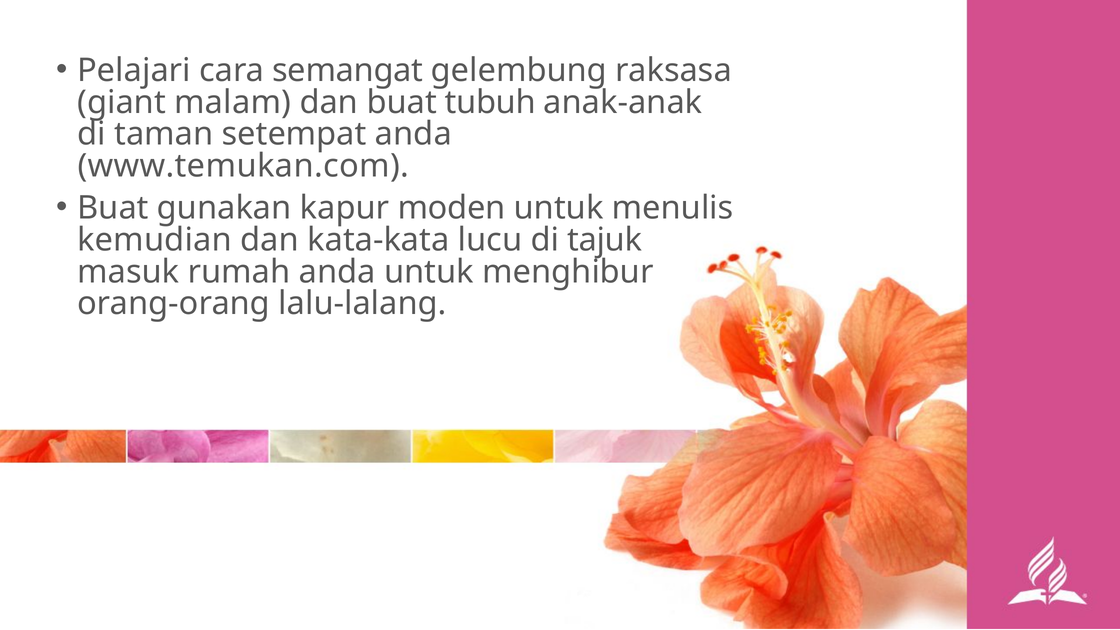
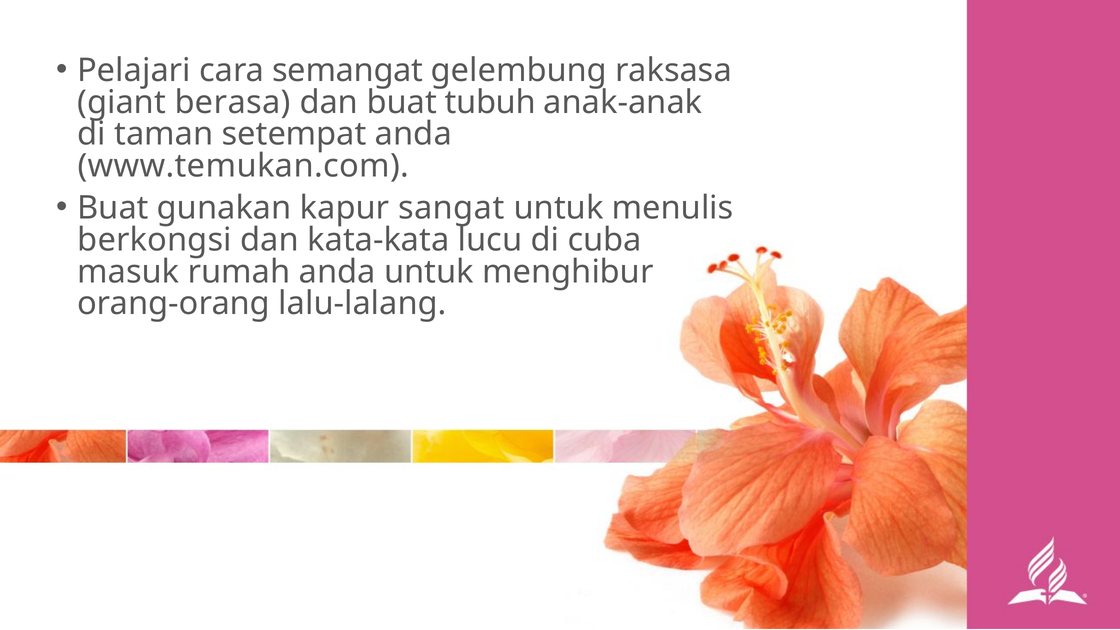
malam: malam -> berasa
moden: moden -> sangat
kemudian: kemudian -> berkongsi
tajuk: tajuk -> cuba
